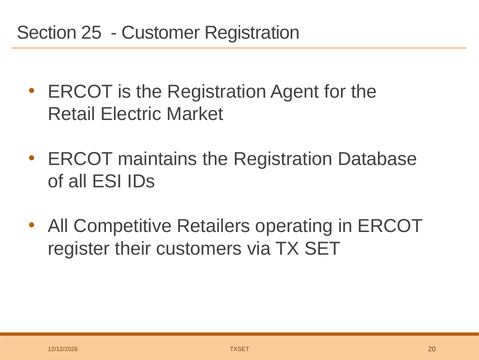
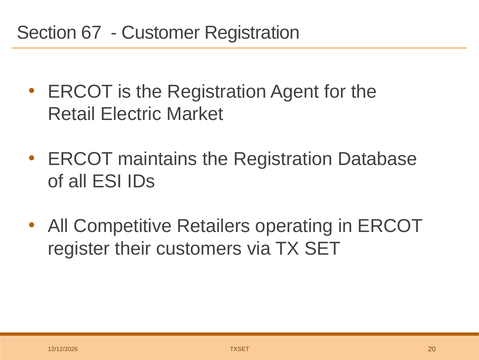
25: 25 -> 67
